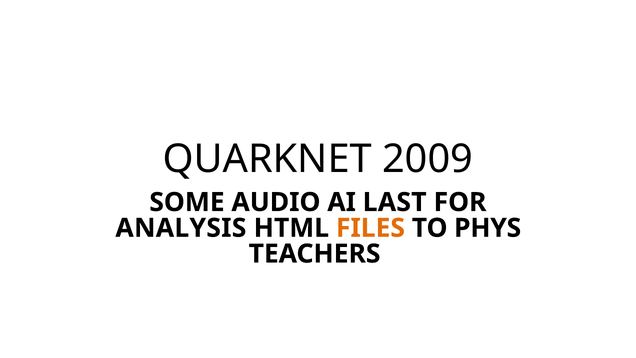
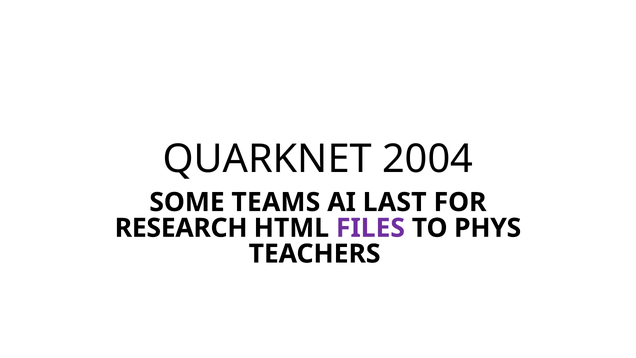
2009: 2009 -> 2004
AUDIO: AUDIO -> TEAMS
ANALYSIS: ANALYSIS -> RESEARCH
FILES colour: orange -> purple
